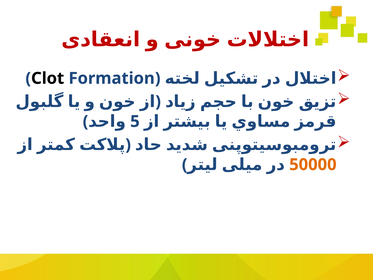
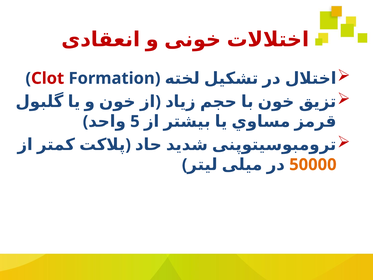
Clot colour: black -> red
